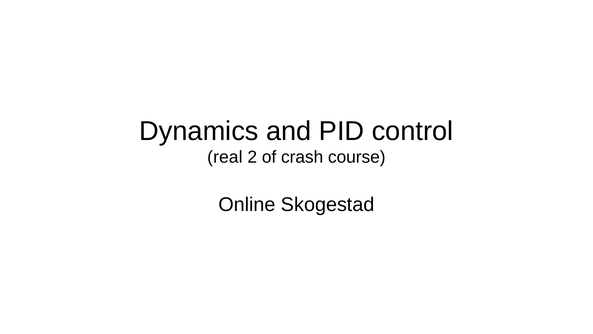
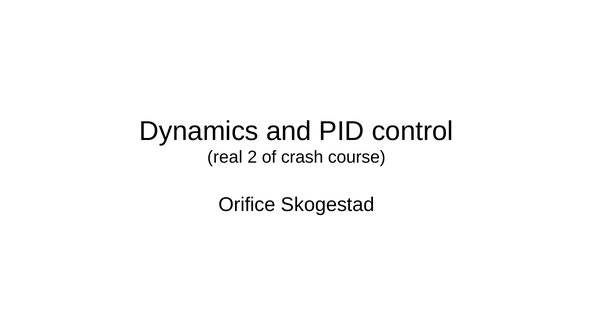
Online: Online -> Orifice
